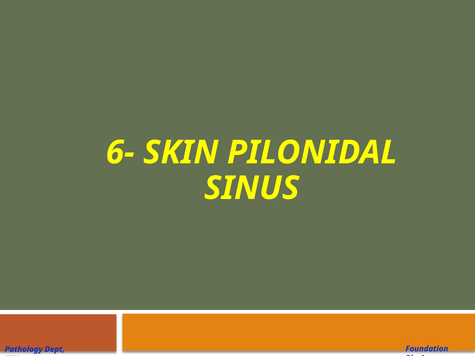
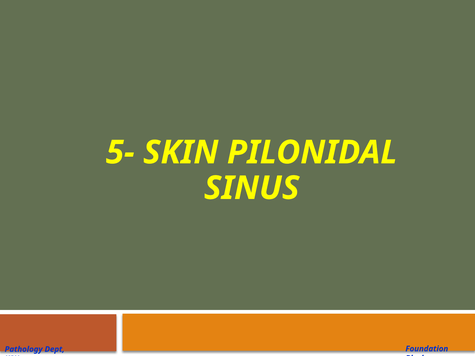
6-: 6- -> 5-
